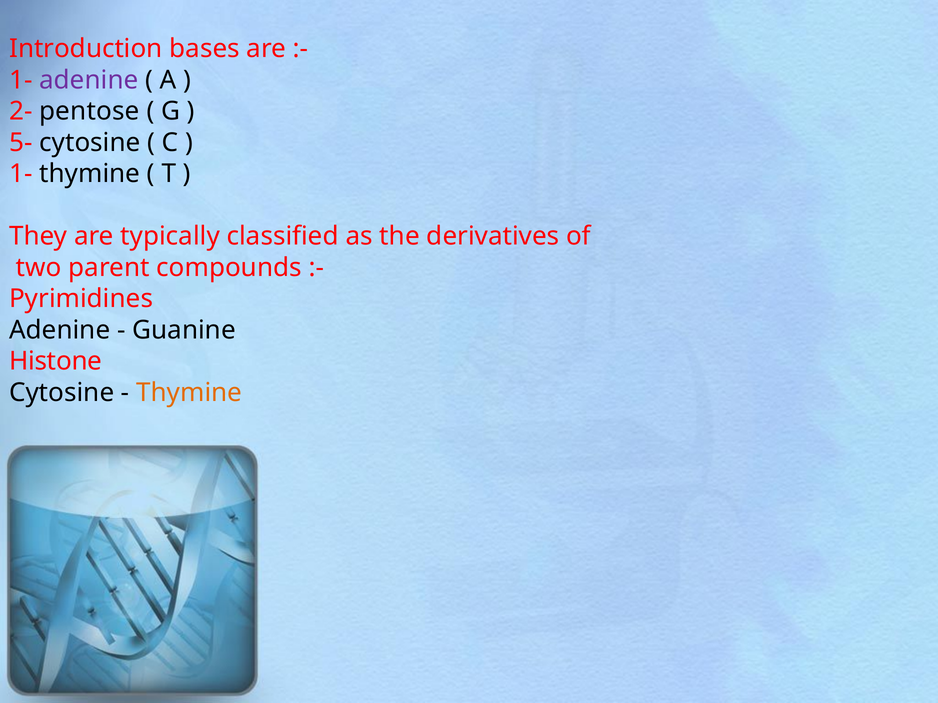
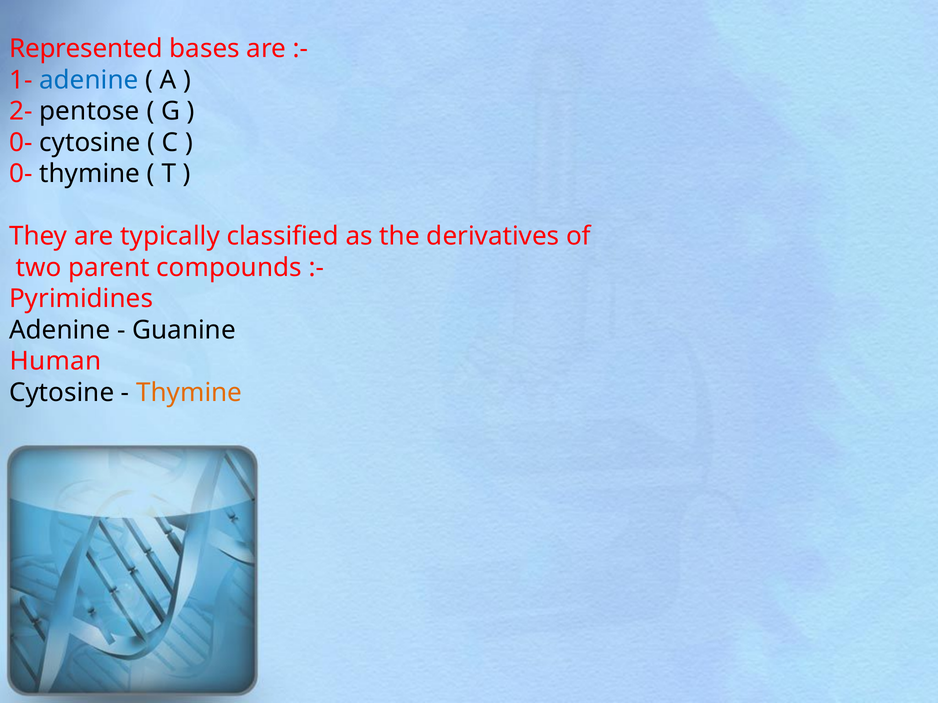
Introduction: Introduction -> Represented
adenine at (89, 80) colour: purple -> blue
5- at (21, 143): 5- -> 0-
1- at (21, 174): 1- -> 0-
Histone: Histone -> Human
